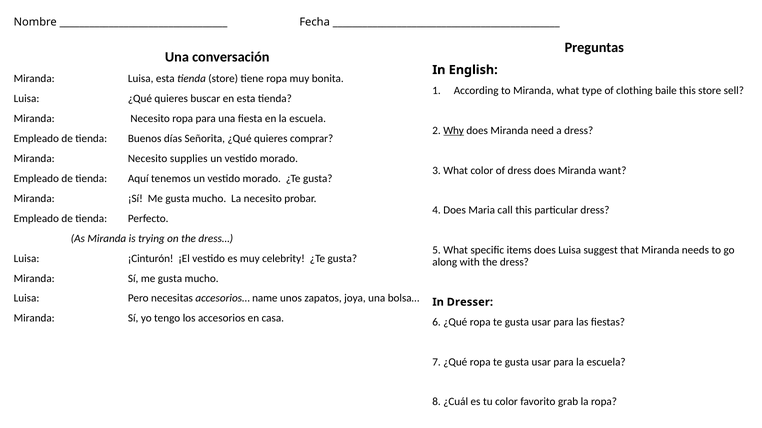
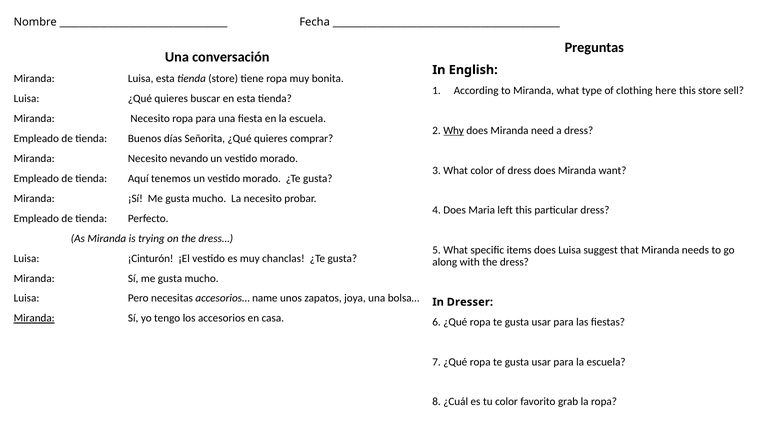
baile: baile -> here
supplies: supplies -> nevando
call: call -> left
celebrity: celebrity -> chanclas
Miranda at (34, 319) underline: none -> present
